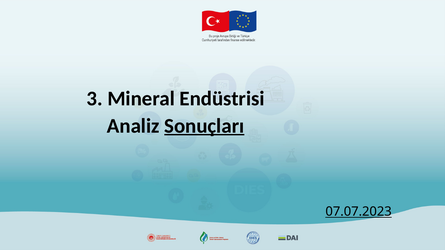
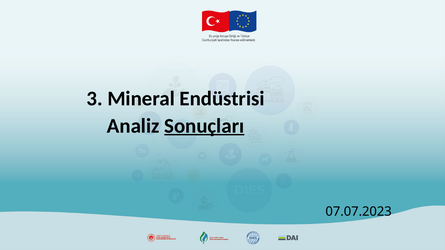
07.07.2023 underline: present -> none
